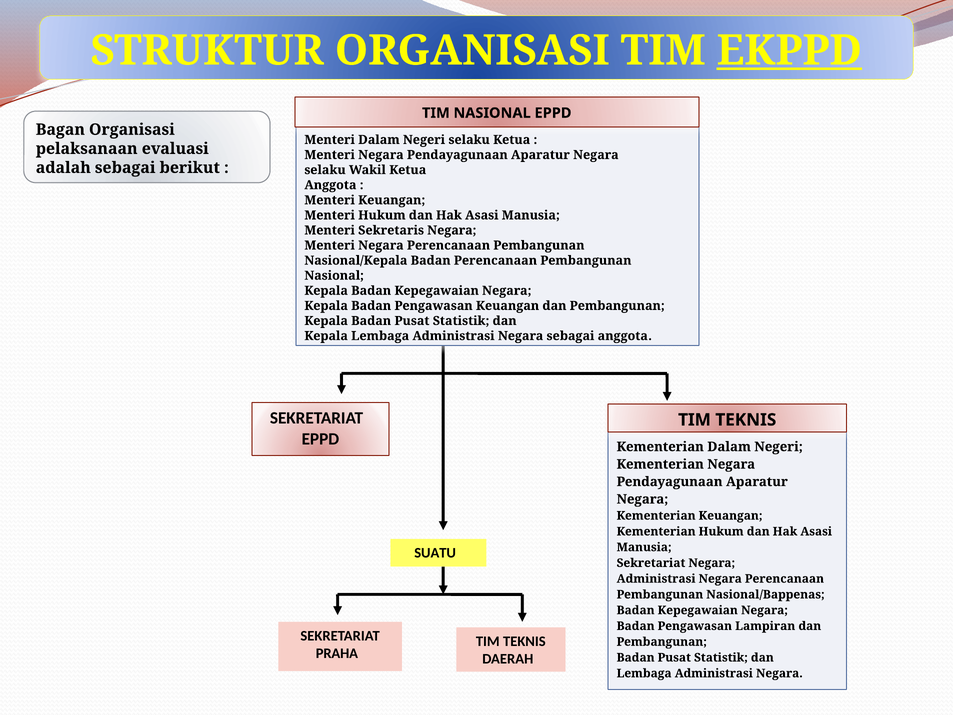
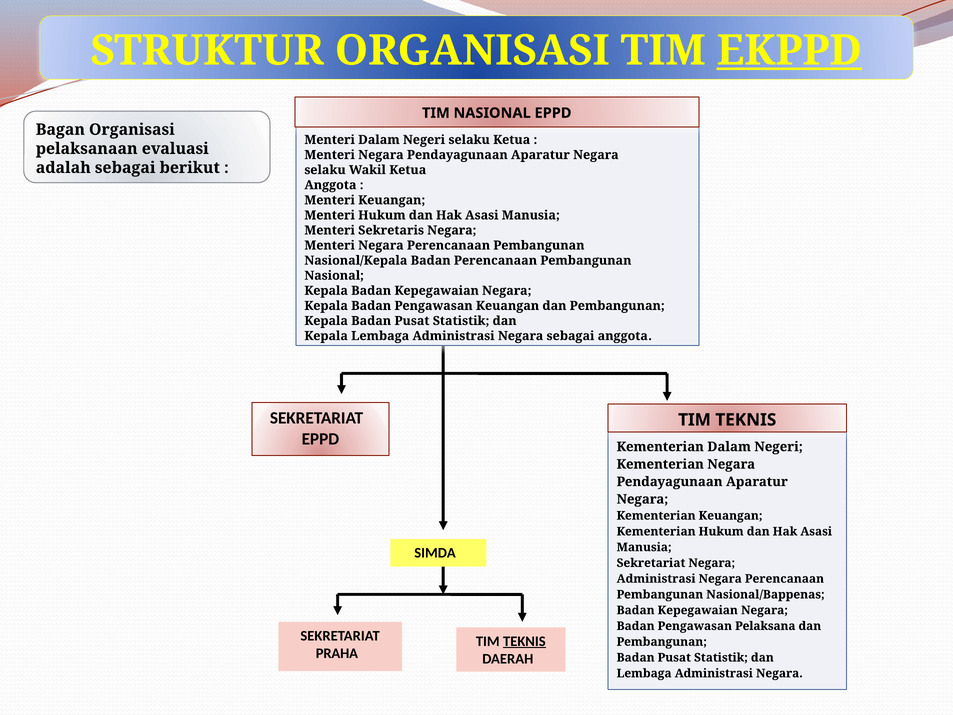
SUATU: SUATU -> SIMDA
Lampiran: Lampiran -> Pelaksana
TEKNIS at (524, 641) underline: none -> present
